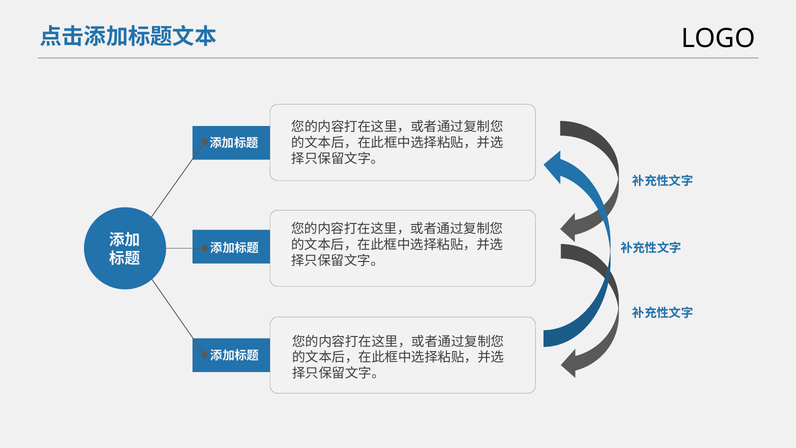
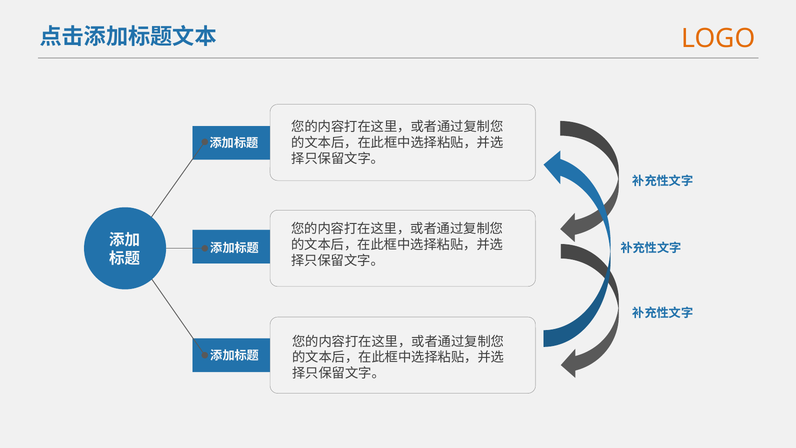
LOGO colour: black -> orange
